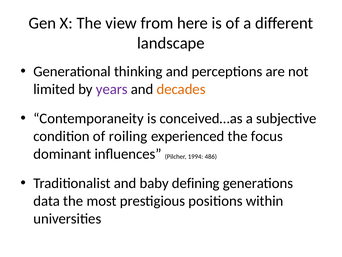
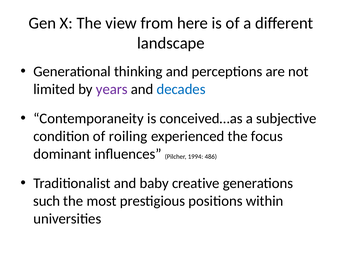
decades colour: orange -> blue
defining: defining -> creative
data: data -> such
